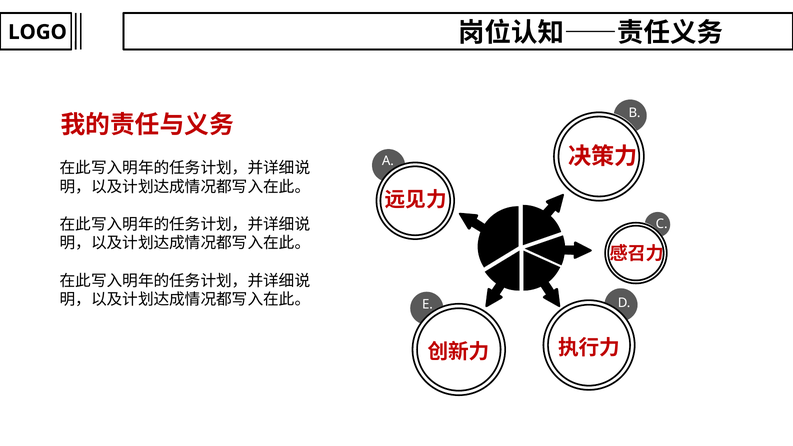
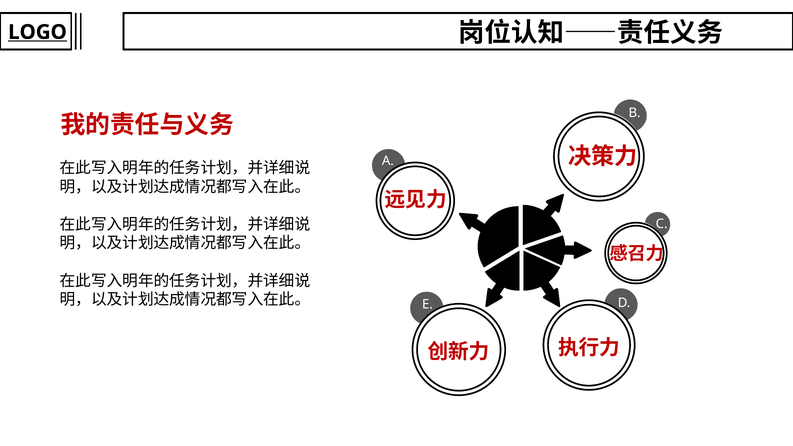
LOGO underline: none -> present
